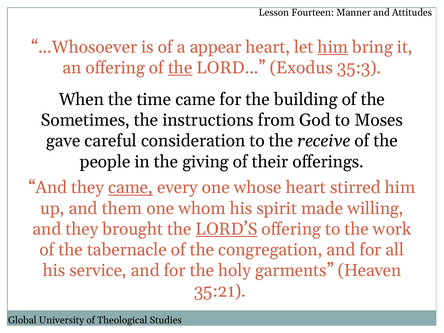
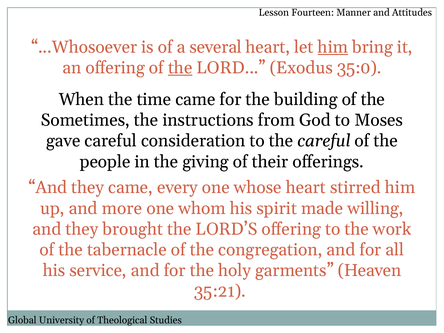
appear: appear -> several
35:3: 35:3 -> 35:0
the receive: receive -> careful
came at (131, 188) underline: present -> none
them: them -> more
LORD’S underline: present -> none
